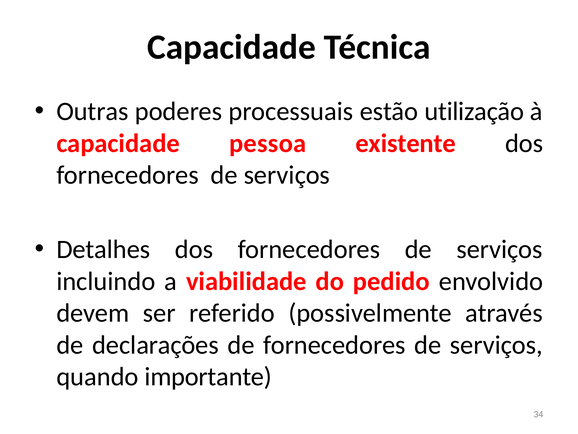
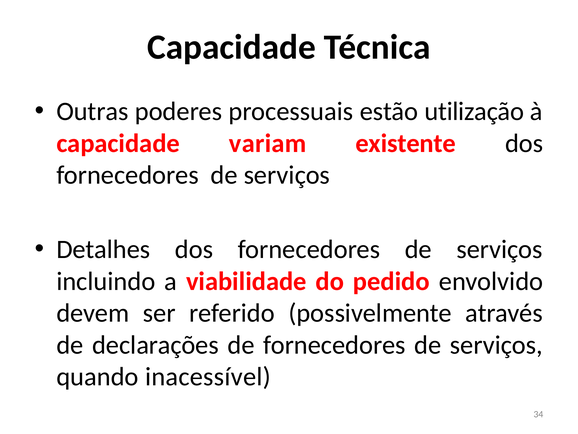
pessoa: pessoa -> variam
importante: importante -> inacessível
